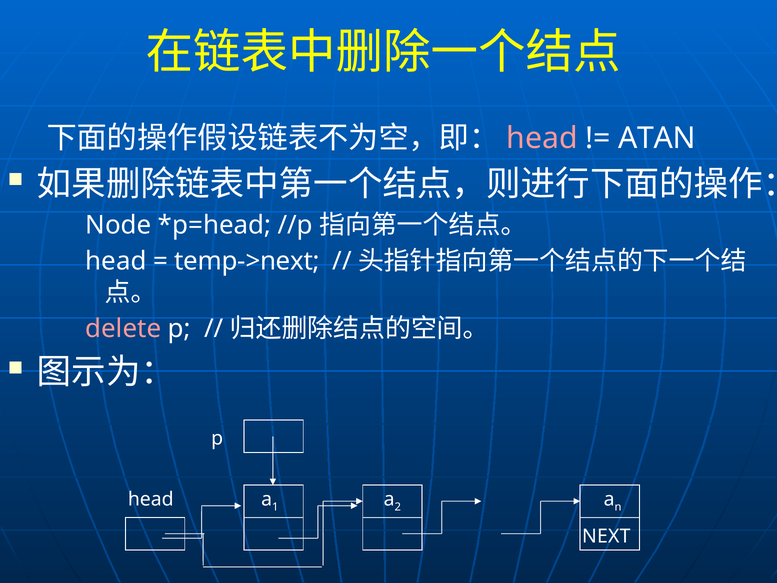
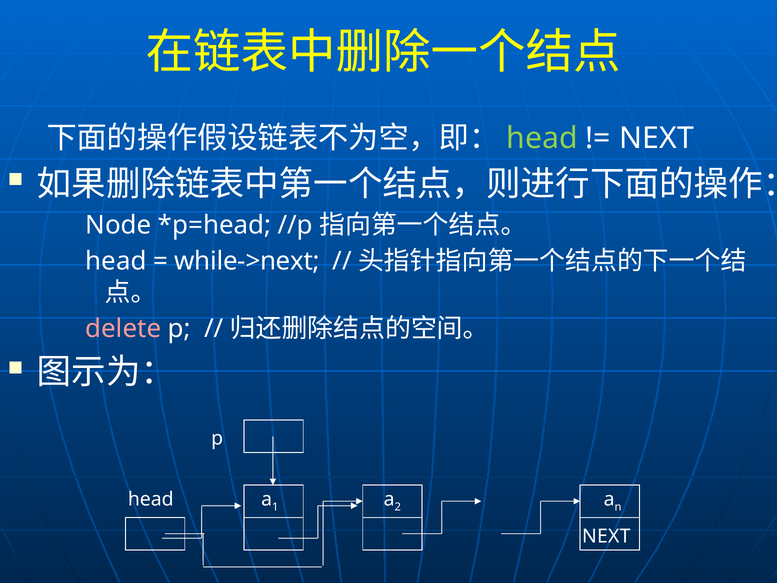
head at (542, 138) colour: pink -> light green
ATAN at (657, 138): ATAN -> NEXT
temp->next: temp->next -> while->next
